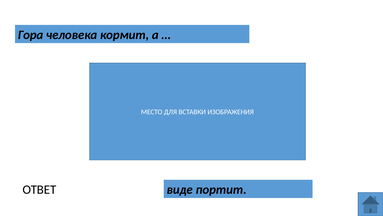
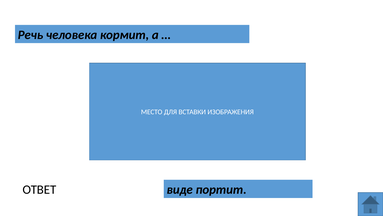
Гора: Гора -> Речь
